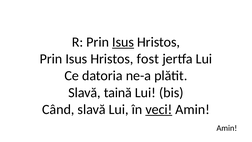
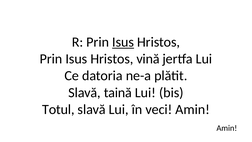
fost: fost -> vină
Când: Când -> Totul
veci underline: present -> none
